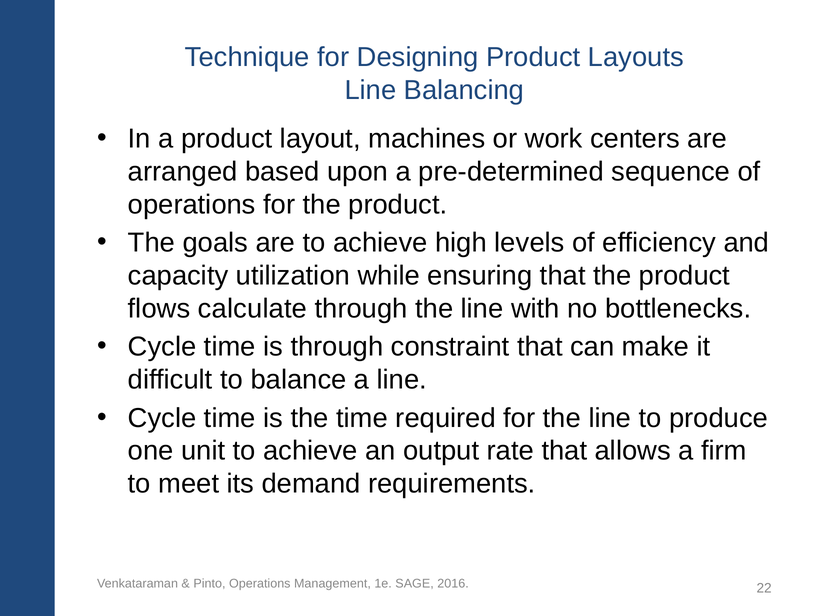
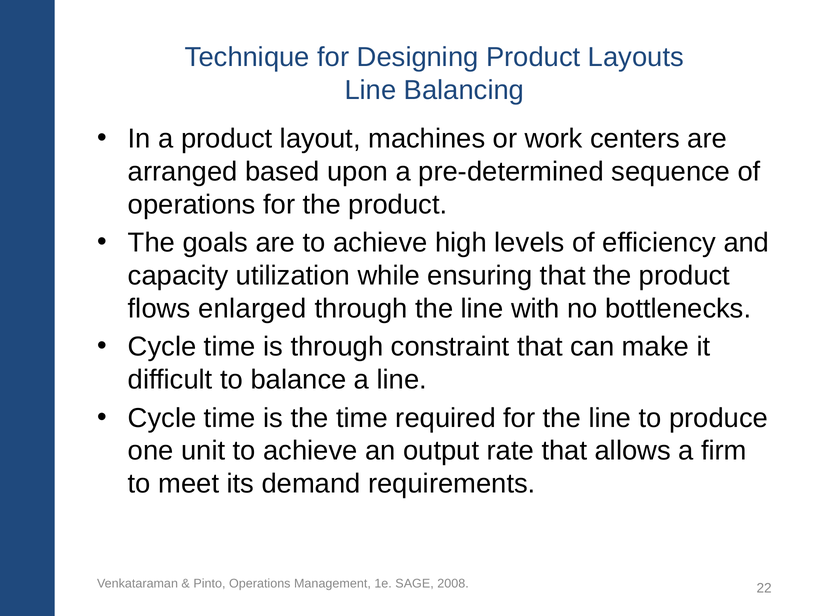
calculate: calculate -> enlarged
2016: 2016 -> 2008
